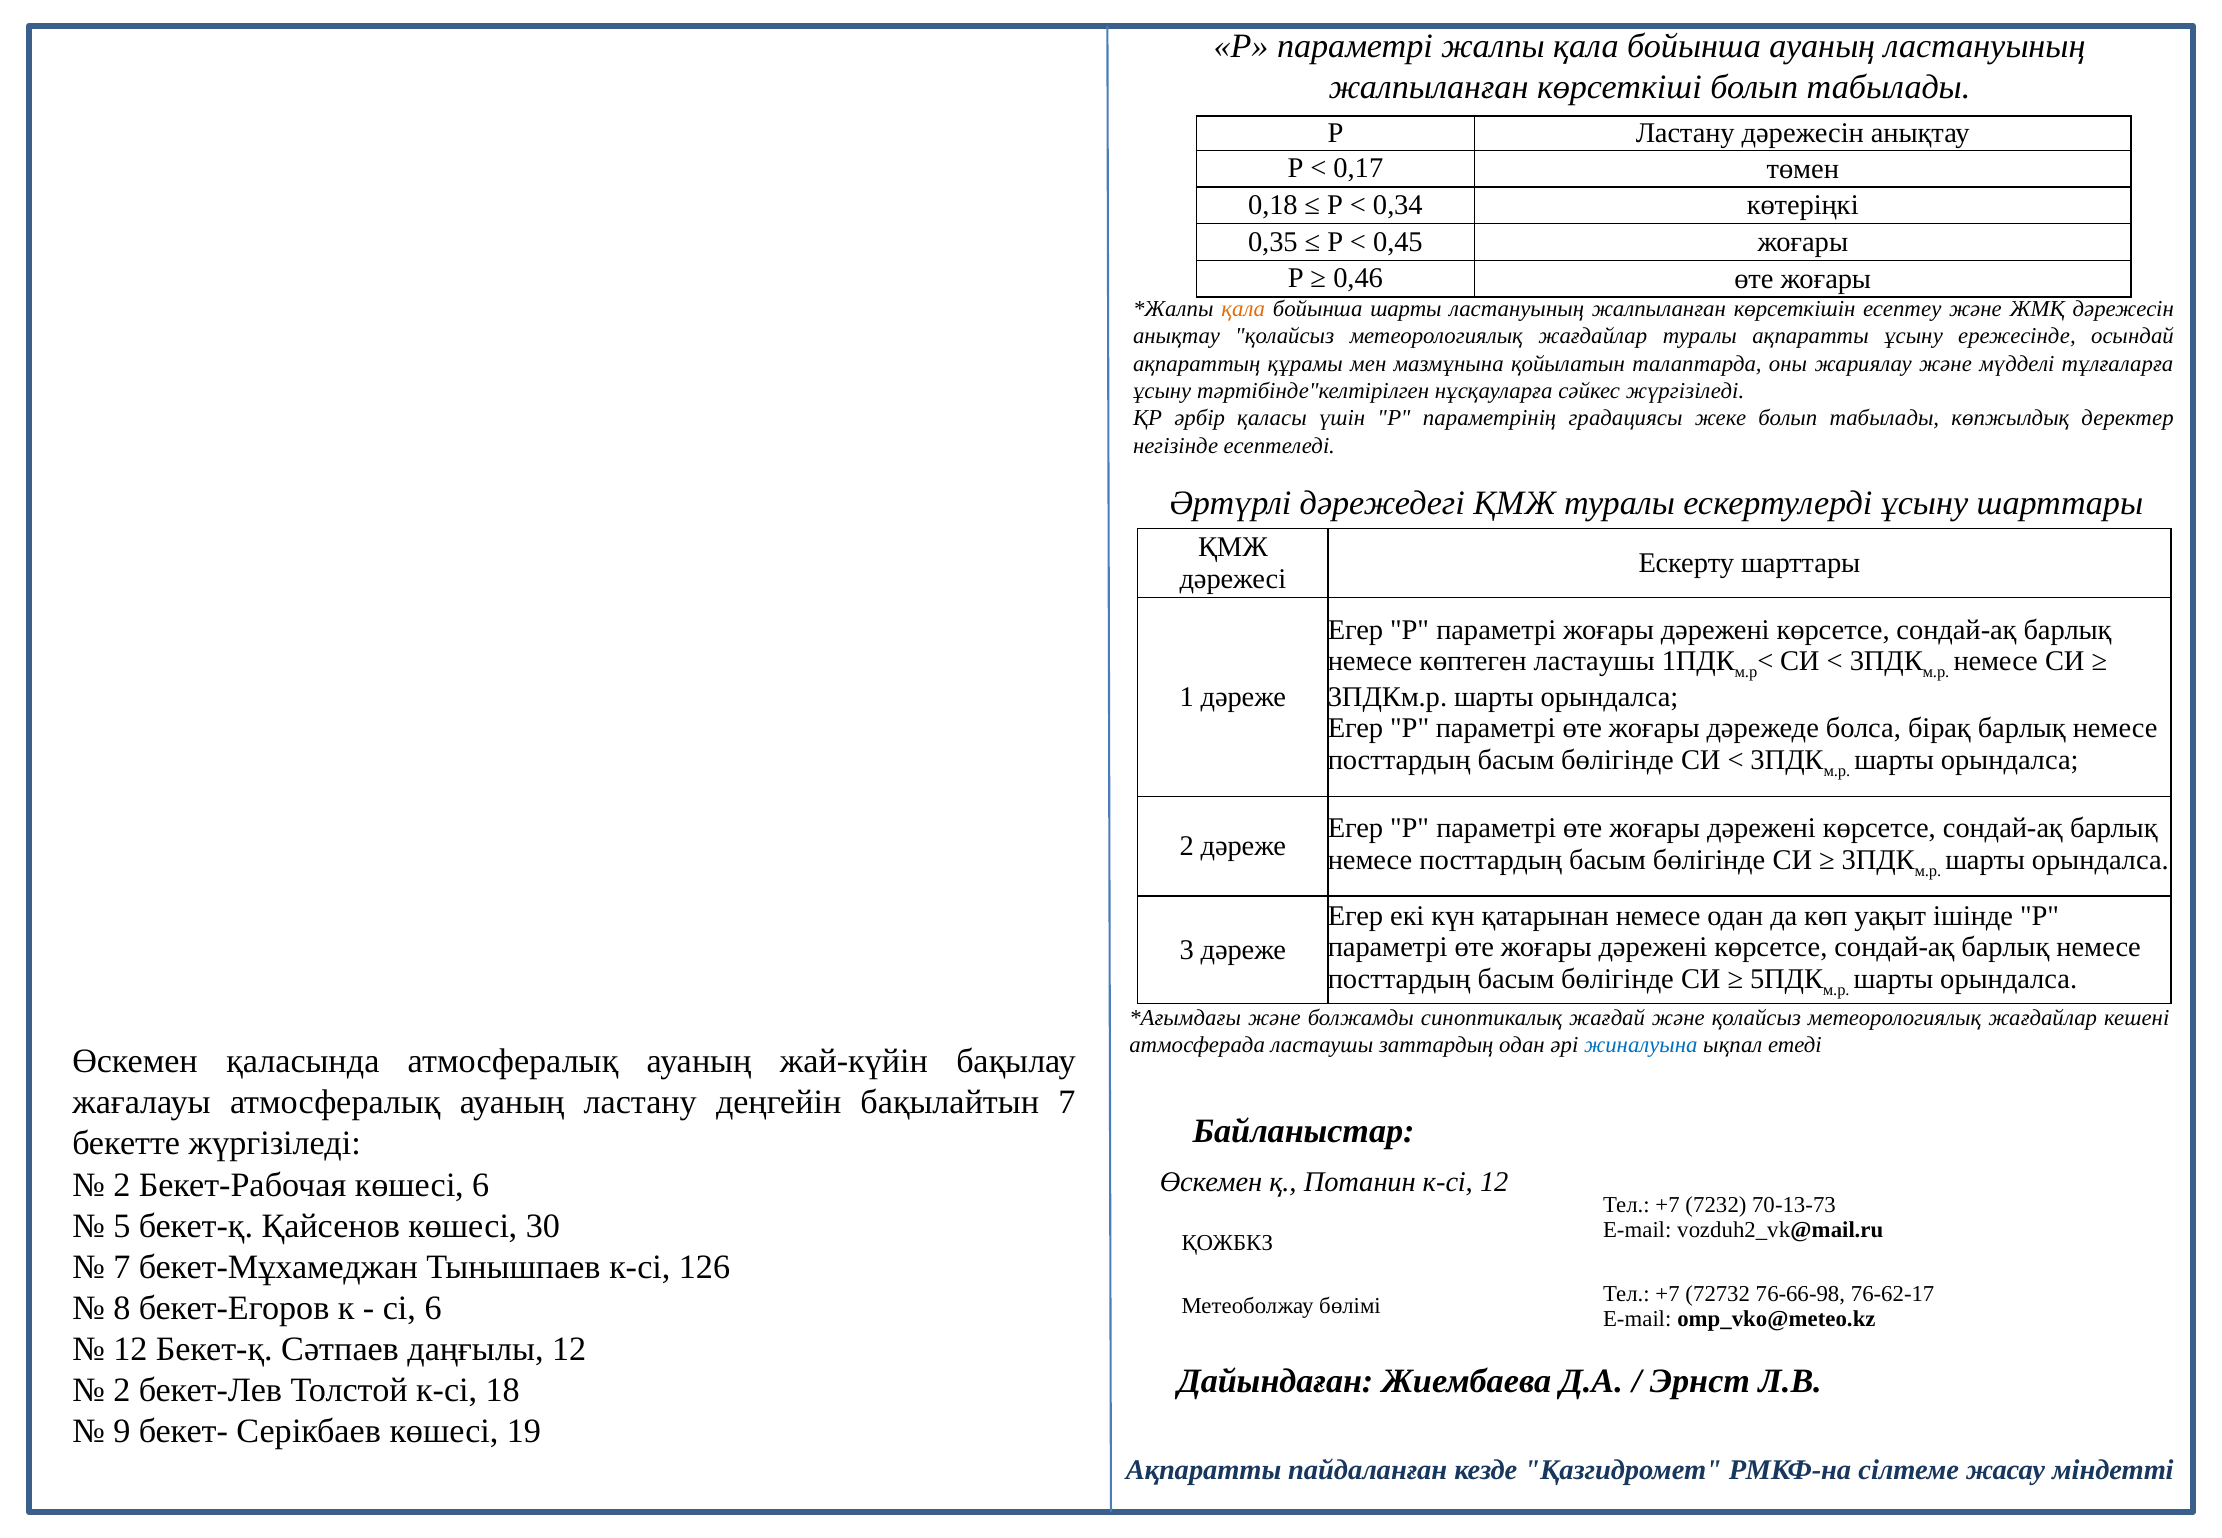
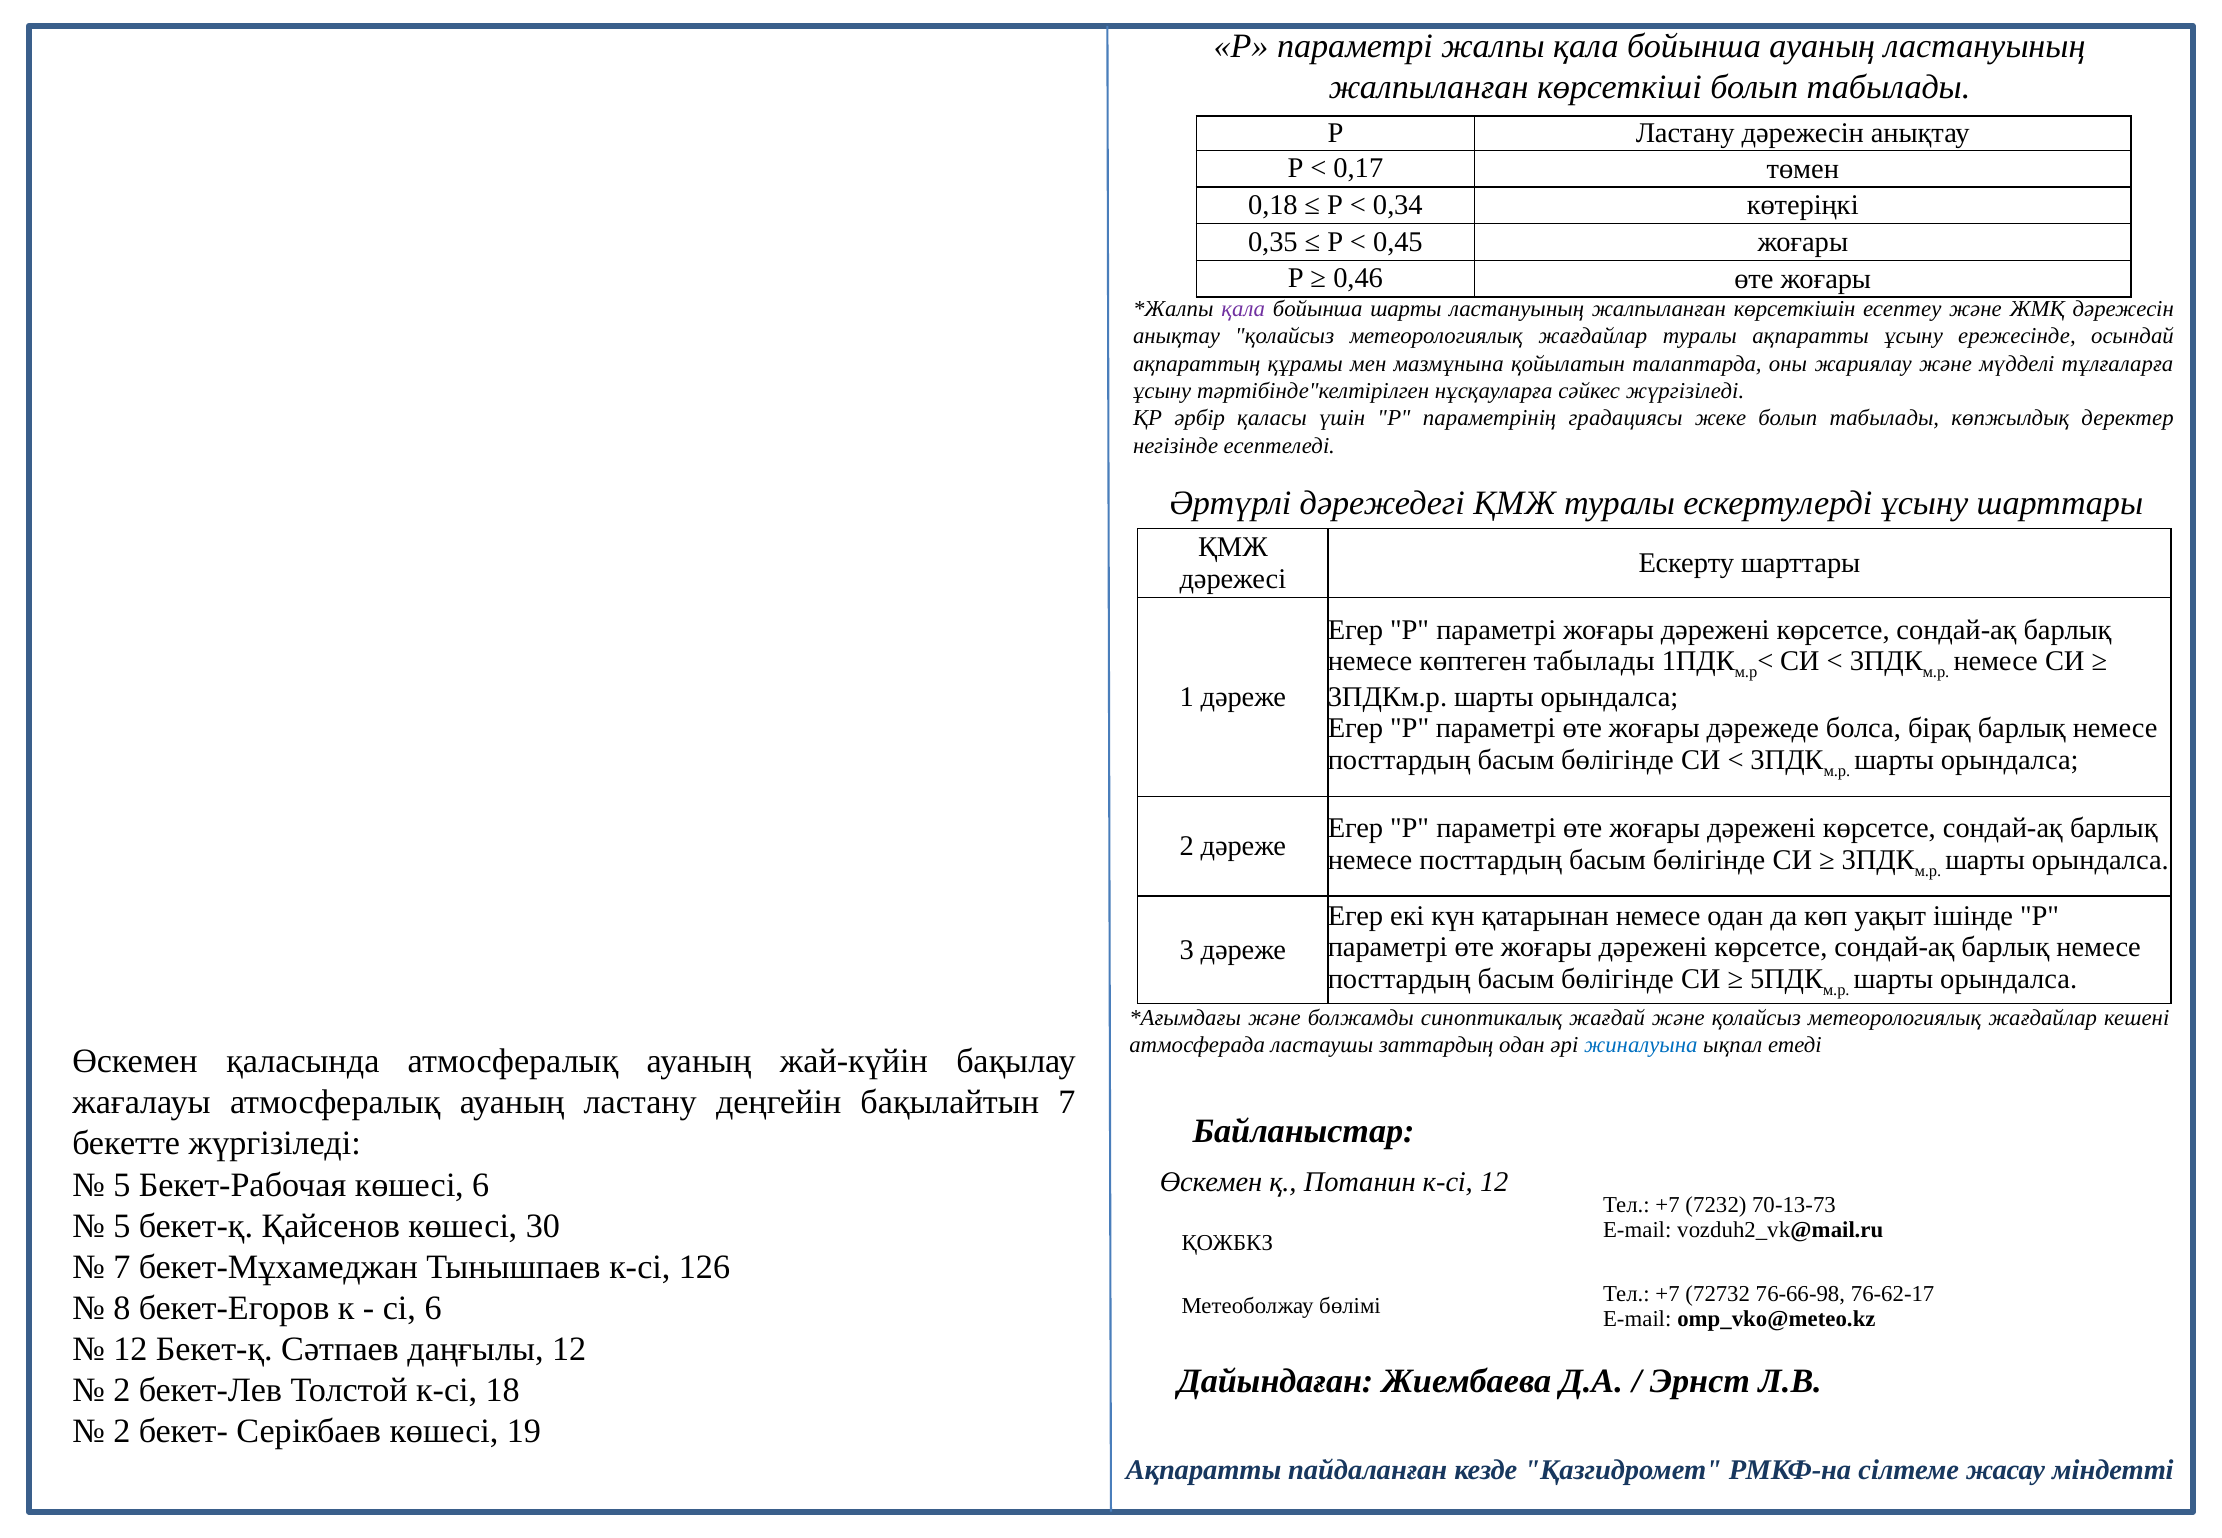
қала at (1243, 309) colour: orange -> purple
көптеген ластаушы: ластаушы -> табылады
2 at (122, 1185): 2 -> 5
9 at (122, 1431): 9 -> 2
